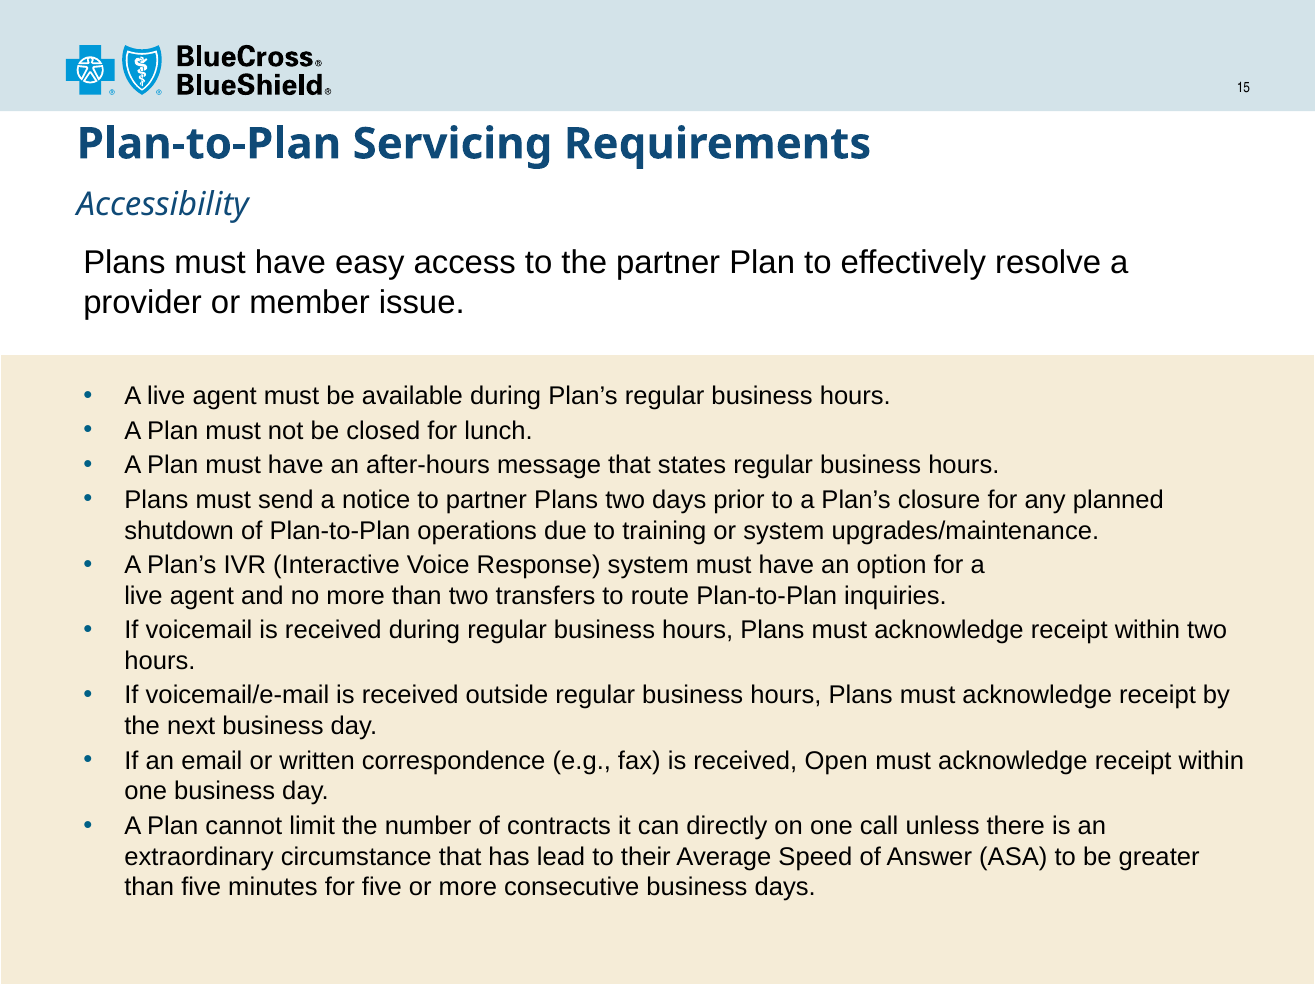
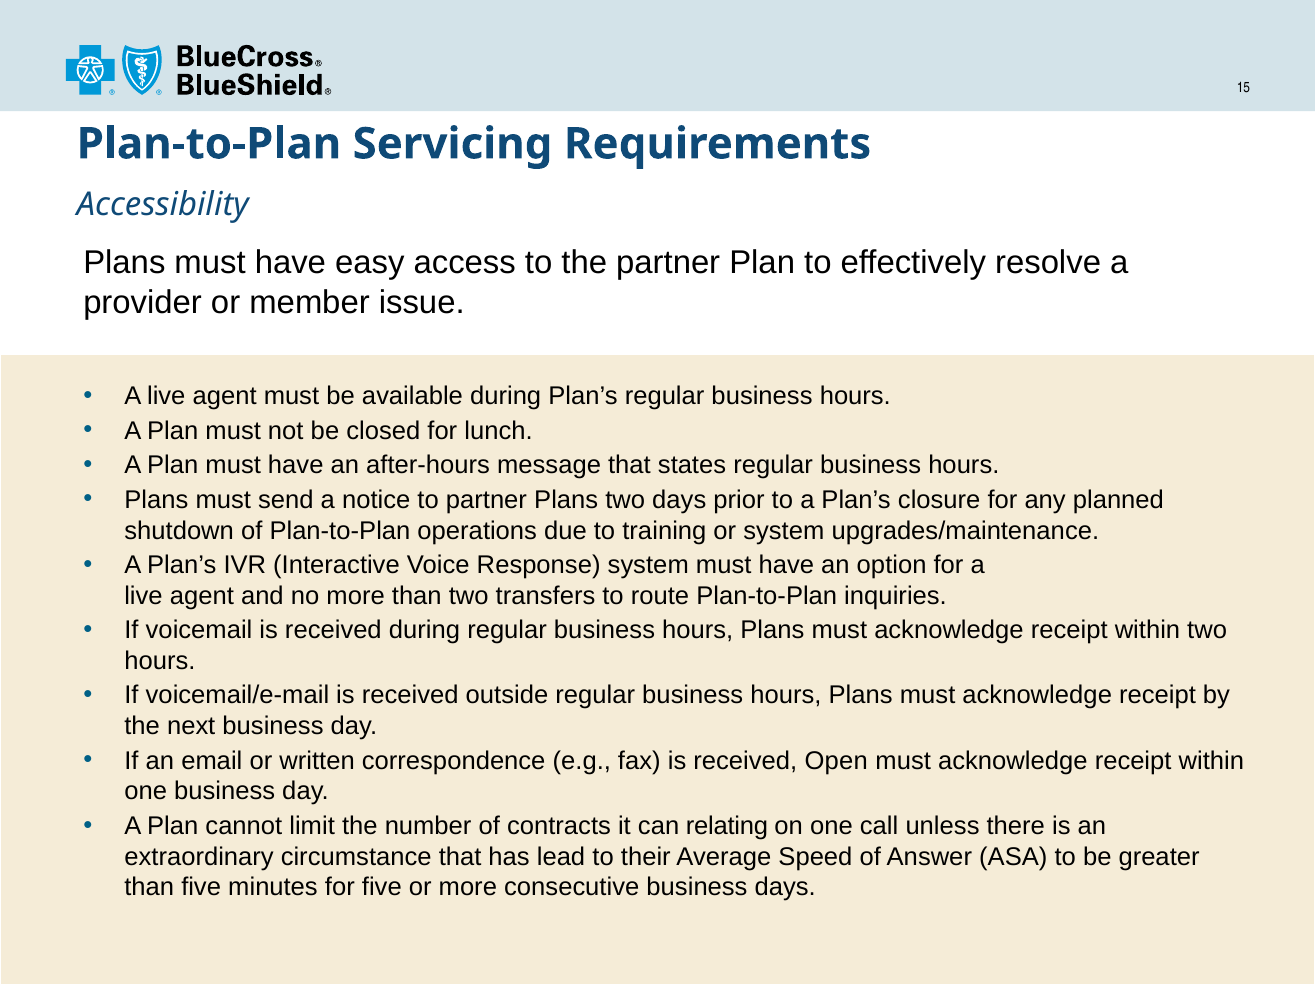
directly: directly -> relating
